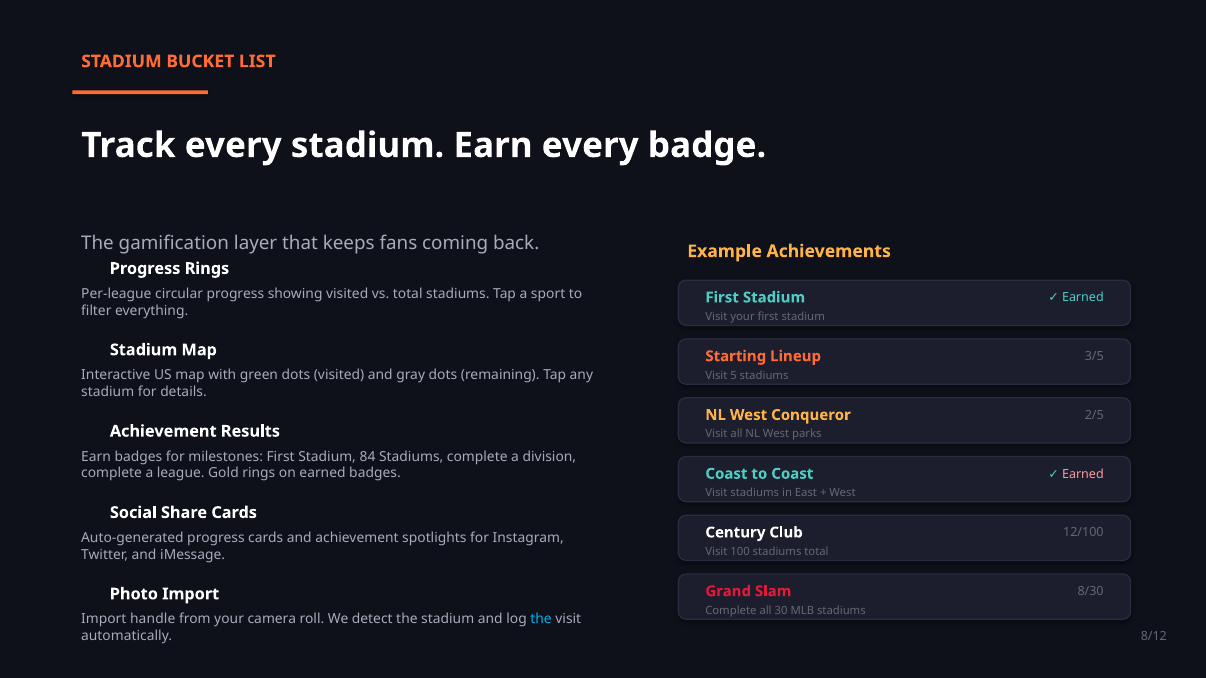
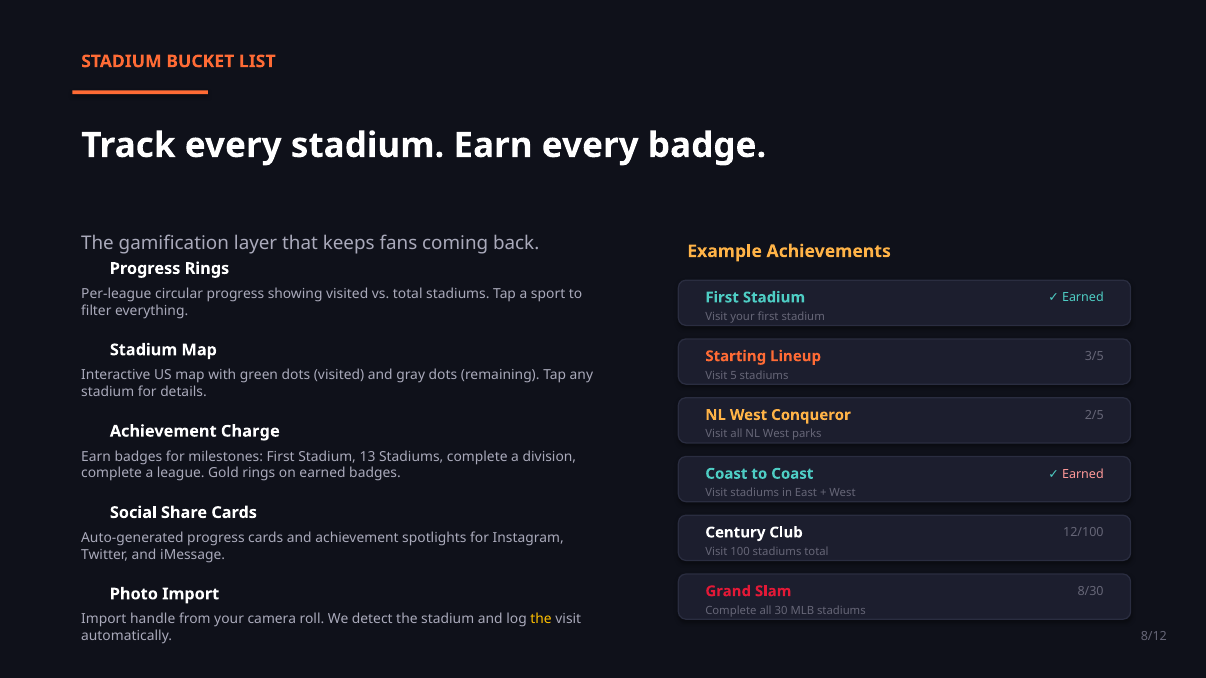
Results: Results -> Charge
84: 84 -> 13
the at (541, 620) colour: light blue -> yellow
